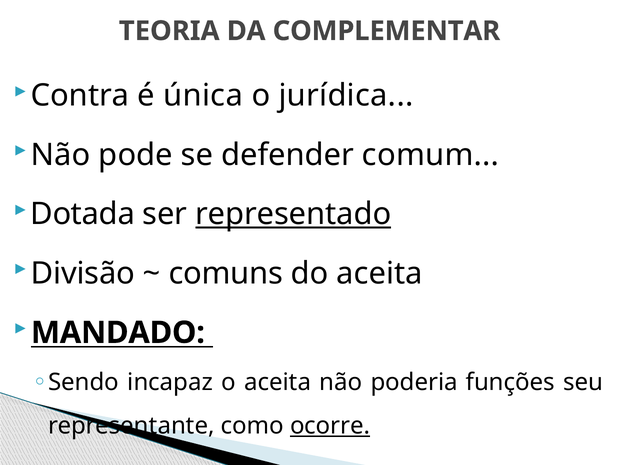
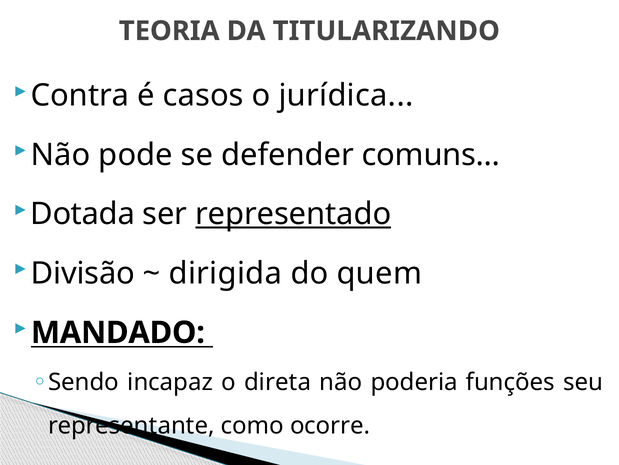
COMPLEMENTAR: COMPLEMENTAR -> TITULARIZANDO
única: única -> casos
comum: comum -> comuns
comuns: comuns -> dirigida
do aceita: aceita -> quem
o aceita: aceita -> direta
ocorre underline: present -> none
